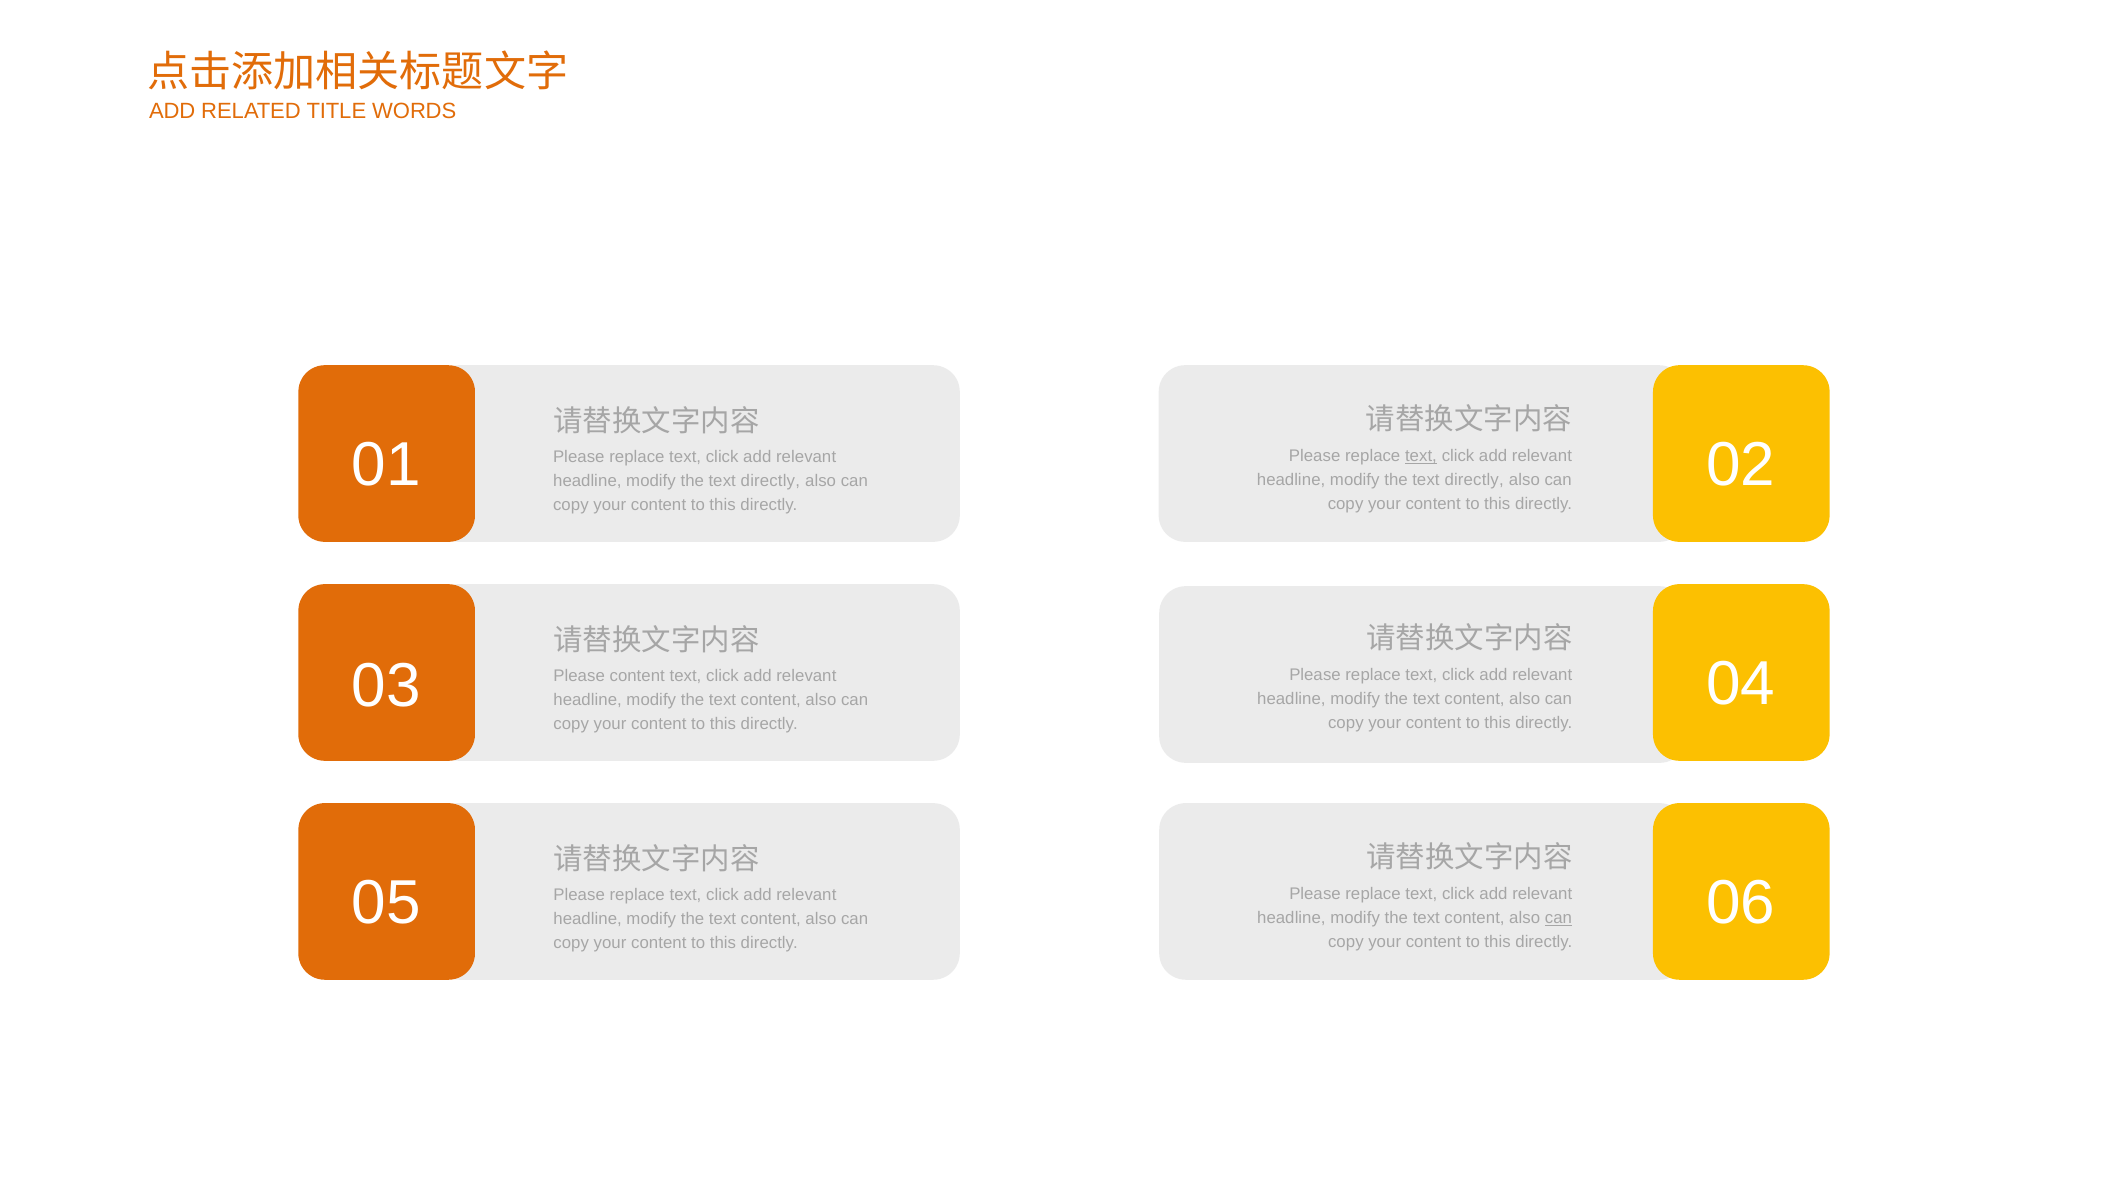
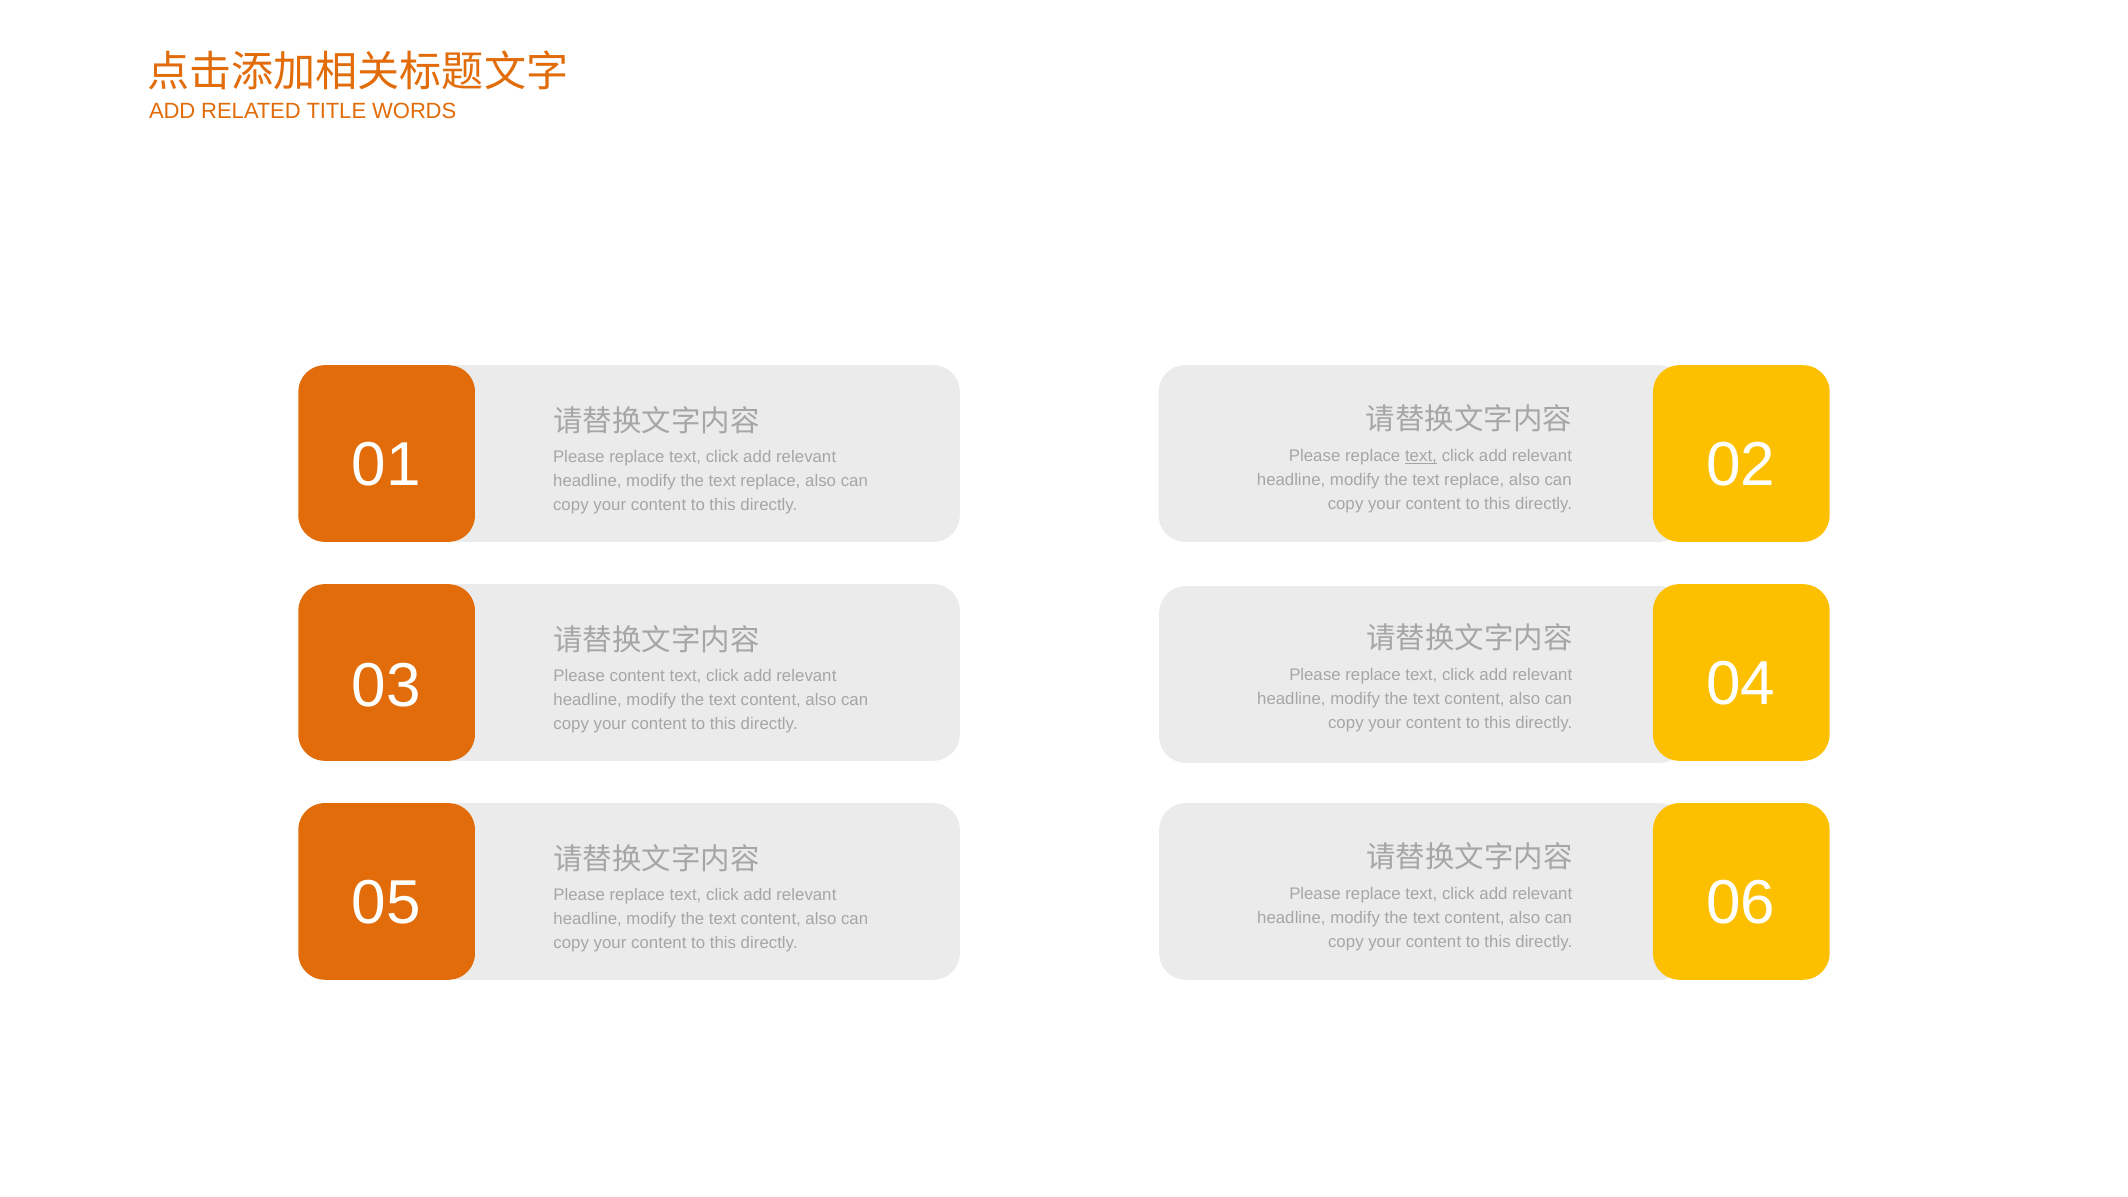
directly at (1474, 480): directly -> replace
directly at (770, 481): directly -> replace
can at (1558, 918) underline: present -> none
